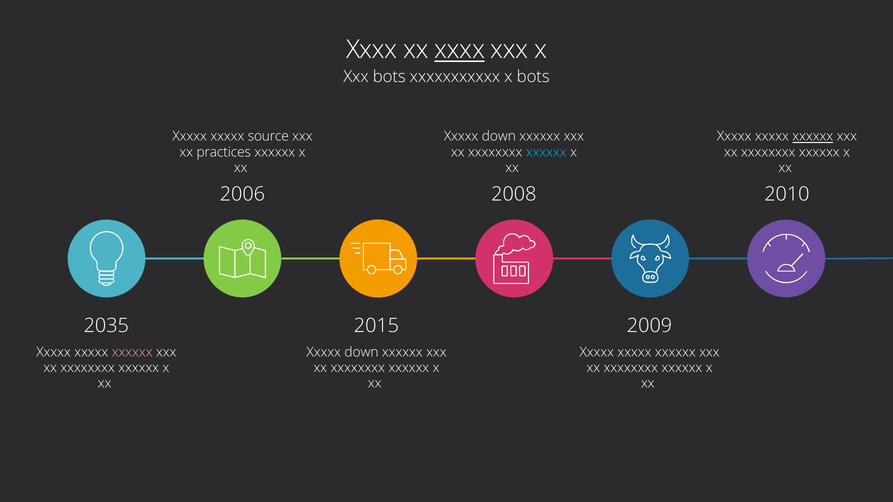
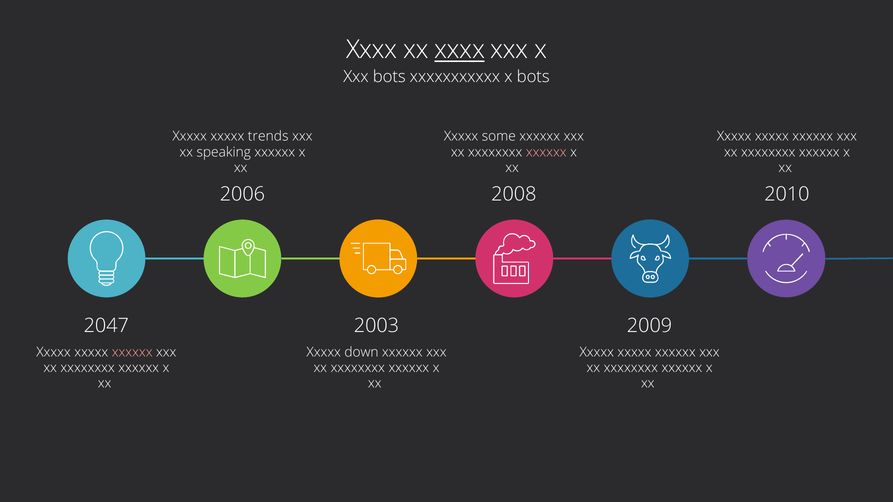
source: source -> trends
down at (499, 137): down -> some
xxxxxx at (813, 137) underline: present -> none
practices: practices -> speaking
xxxxxx at (546, 152) colour: light blue -> pink
2035: 2035 -> 2047
2015: 2015 -> 2003
